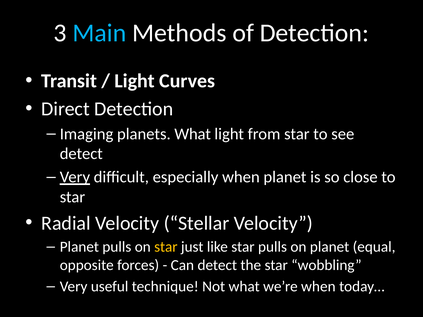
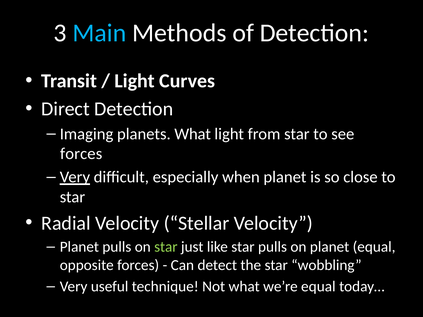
detect at (81, 154): detect -> forces
star at (166, 247) colour: yellow -> light green
we’re when: when -> equal
